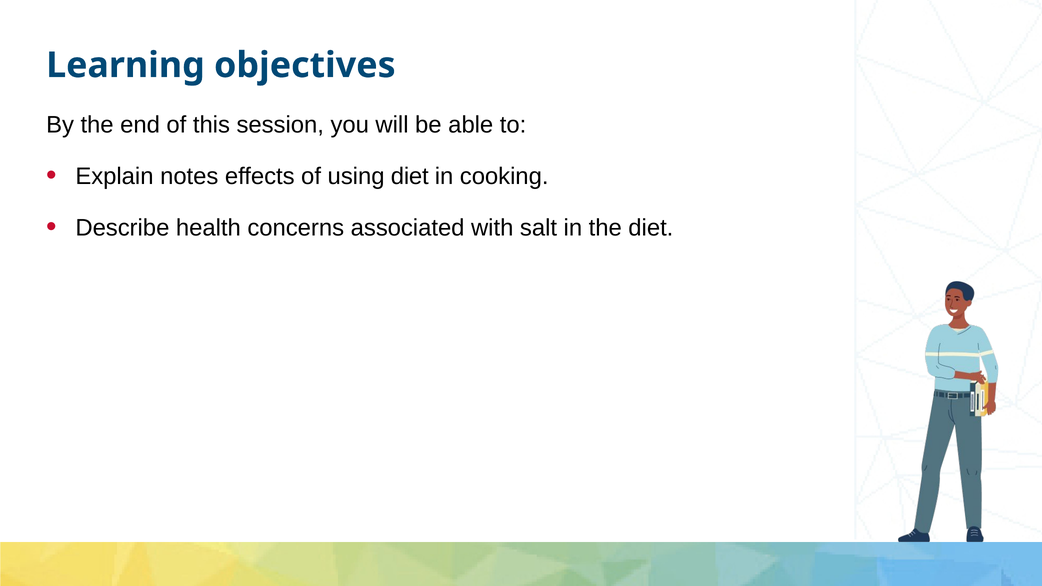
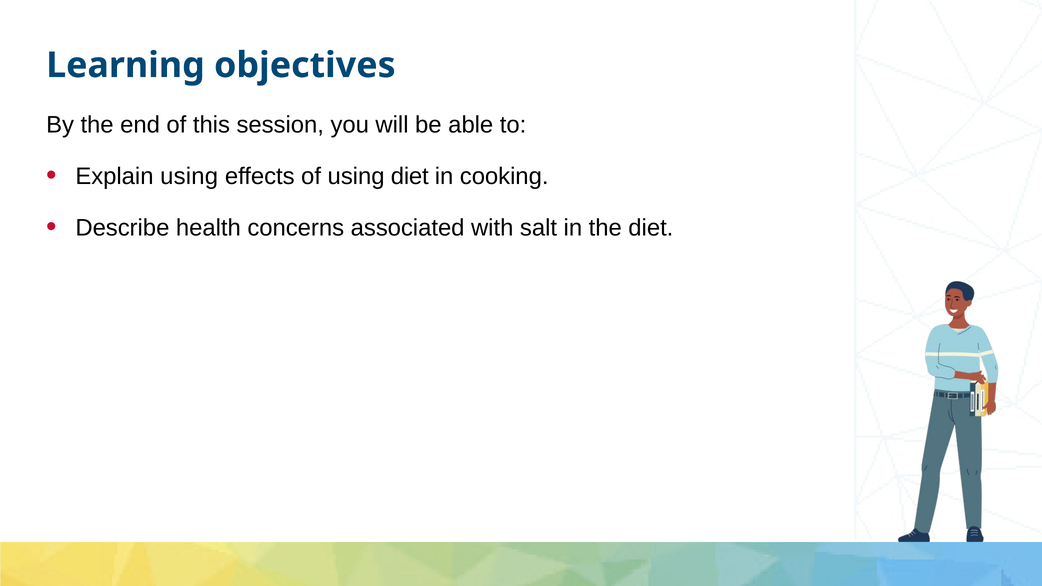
Explain notes: notes -> using
